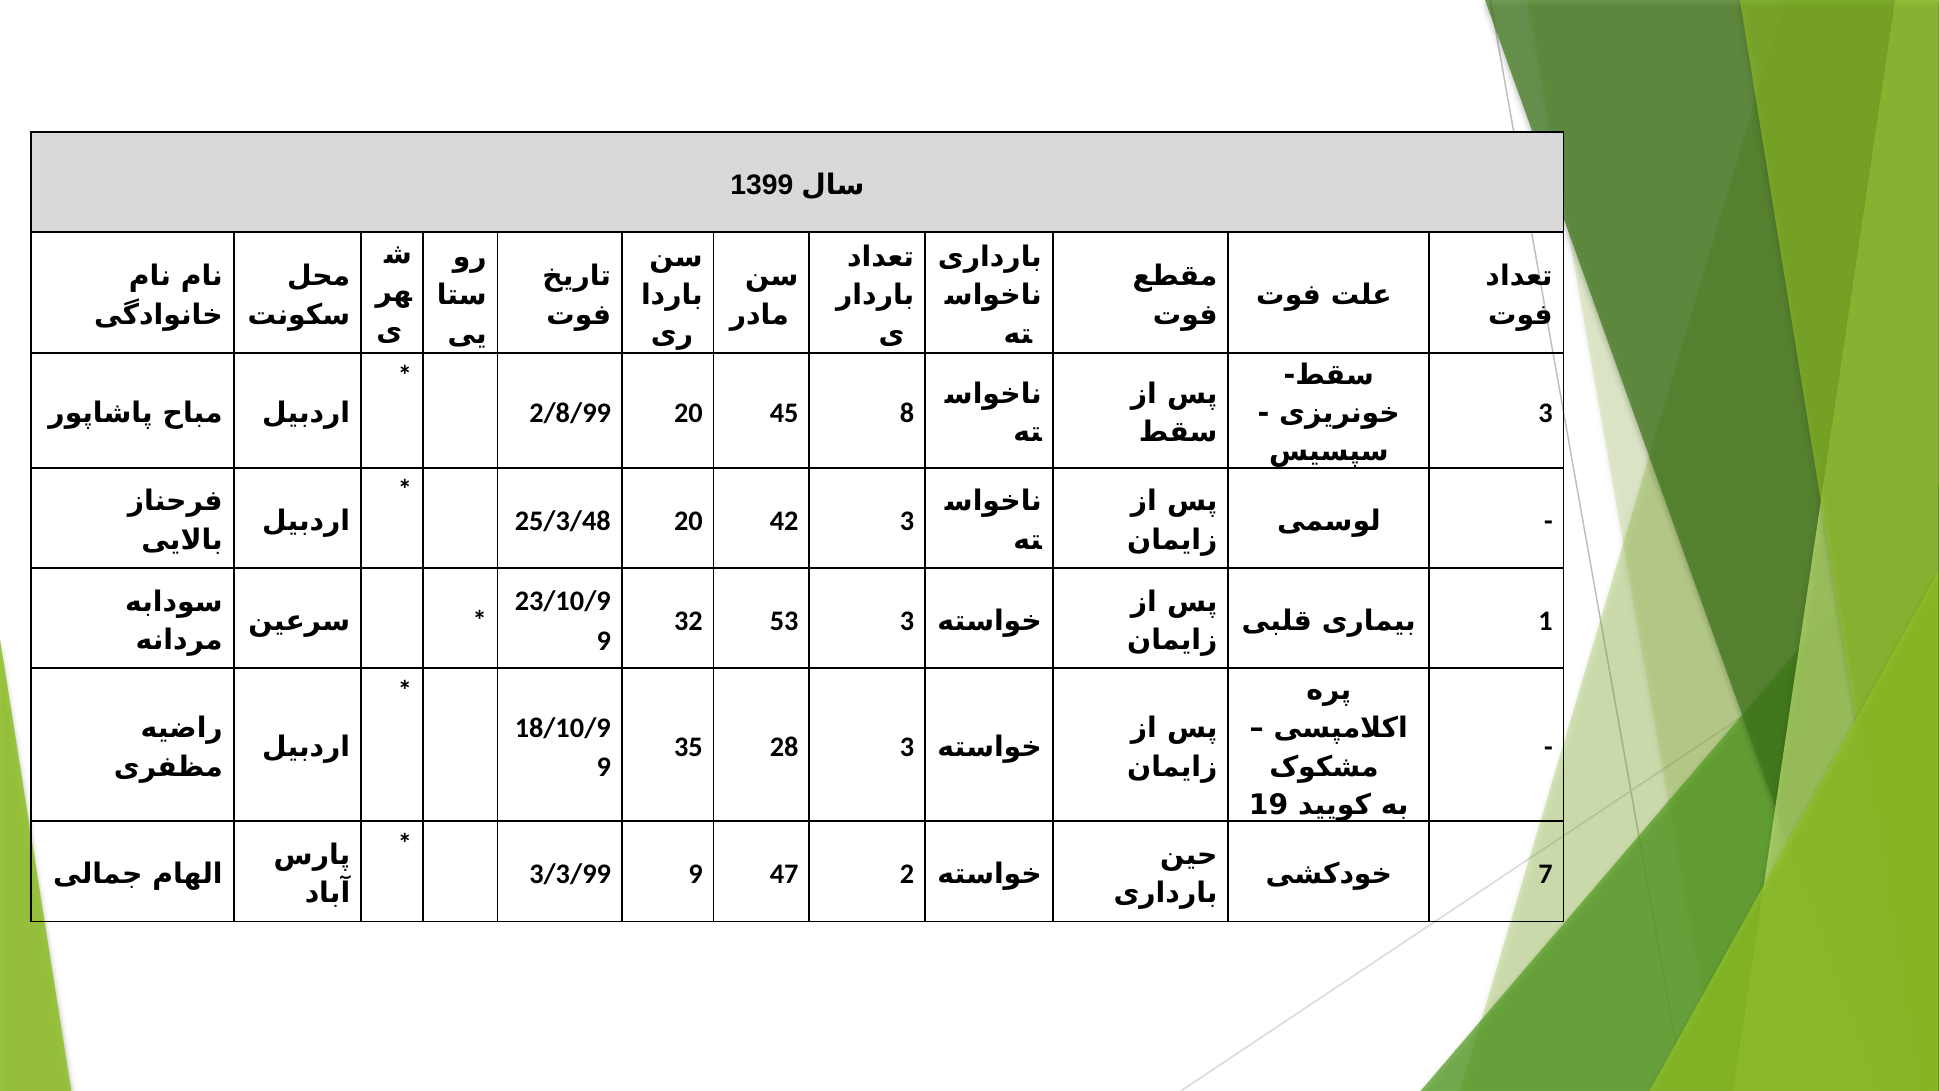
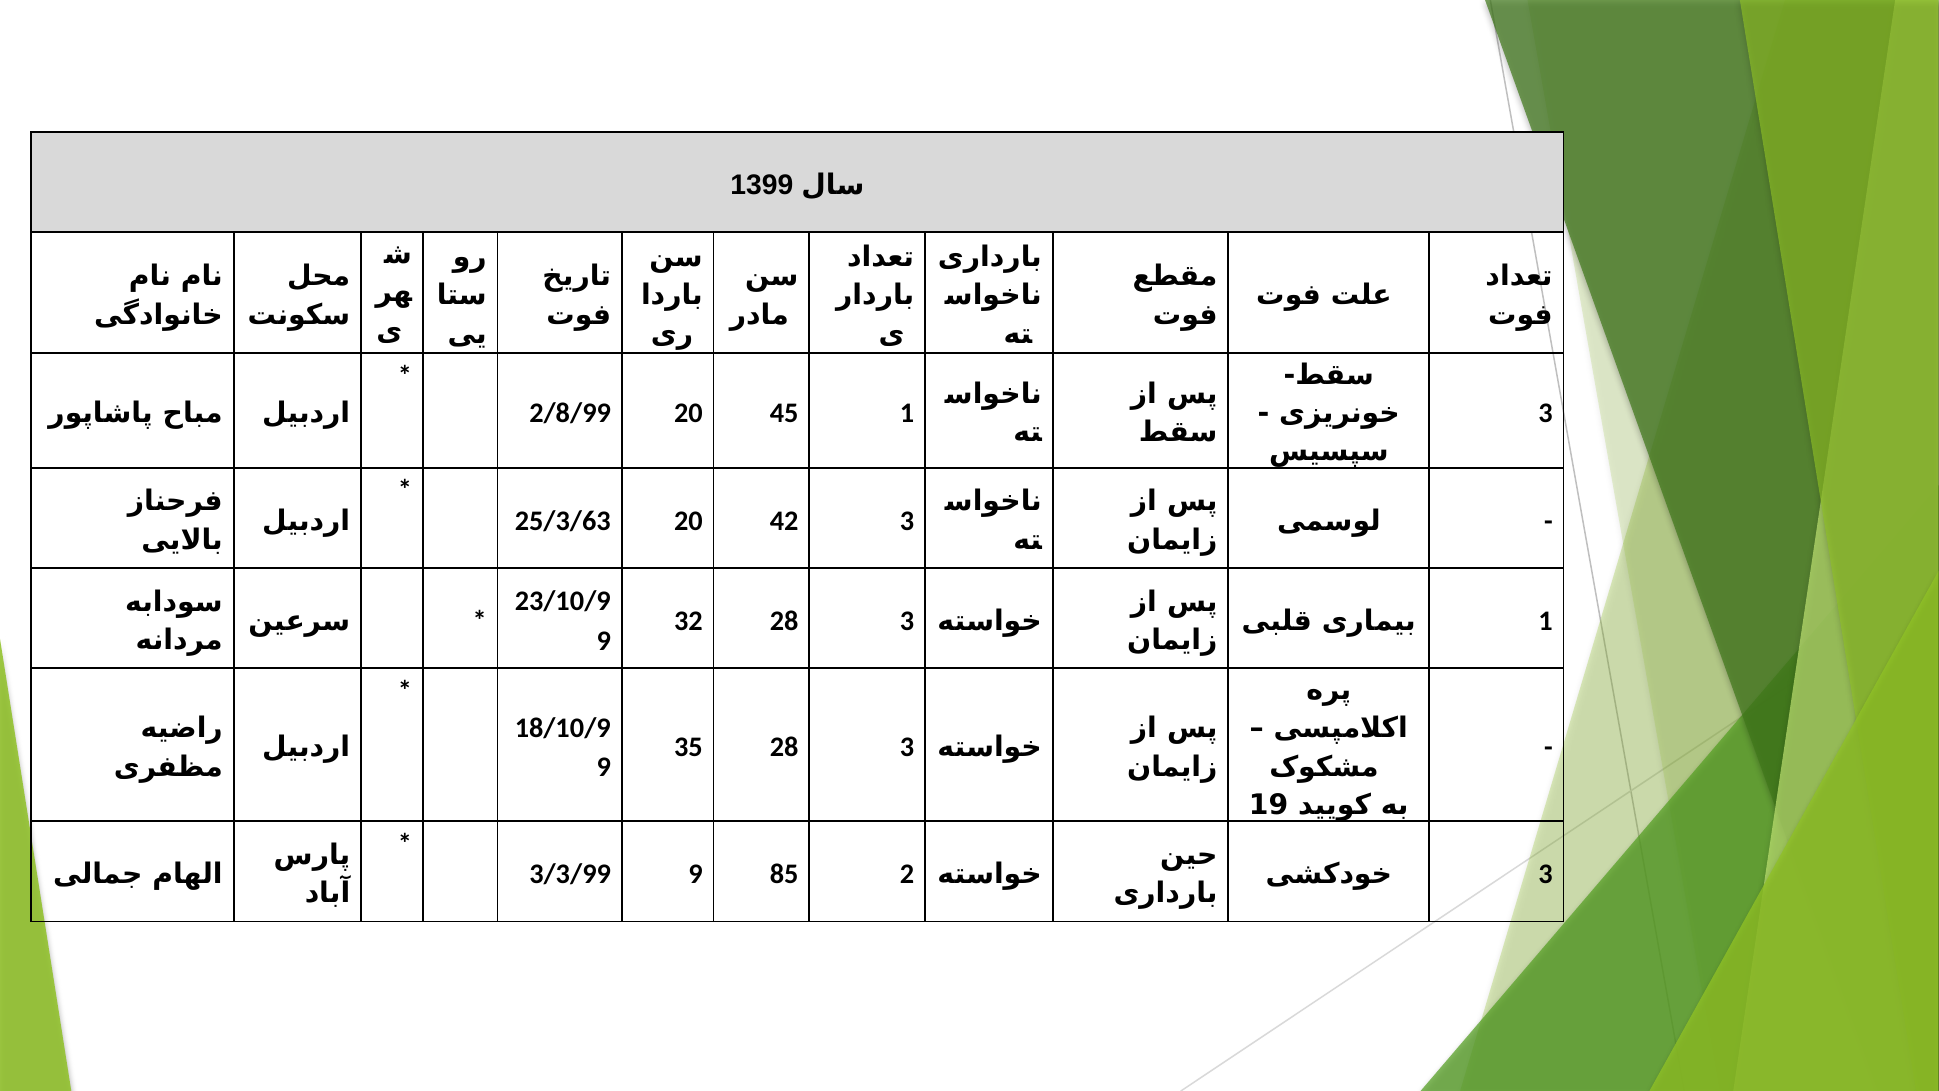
45 8: 8 -> 1
25/3/48: 25/3/48 -> 25/3/63
32 53: 53 -> 28
7 at (1545, 874): 7 -> 3
47: 47 -> 85
